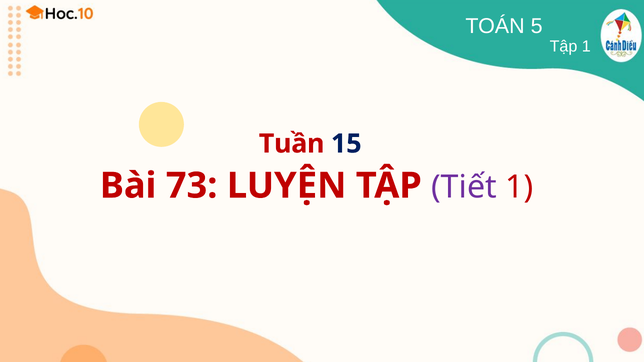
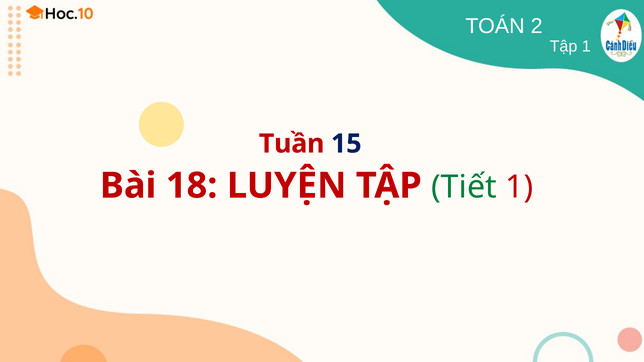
5: 5 -> 2
73: 73 -> 18
Tiết colour: purple -> green
